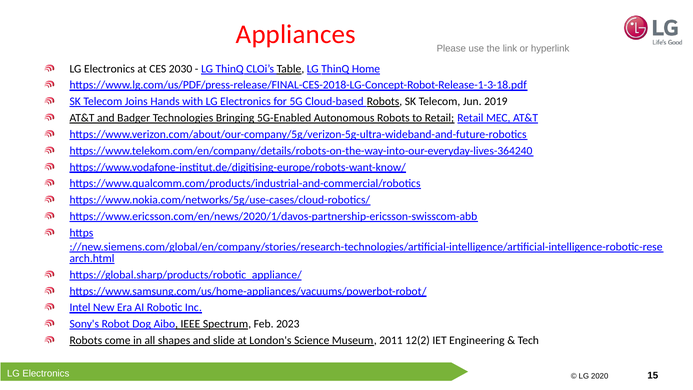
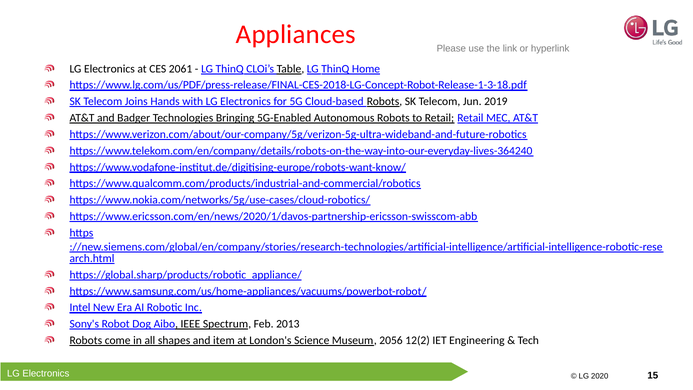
2030: 2030 -> 2061
2023: 2023 -> 2013
slide: slide -> item
2011: 2011 -> 2056
